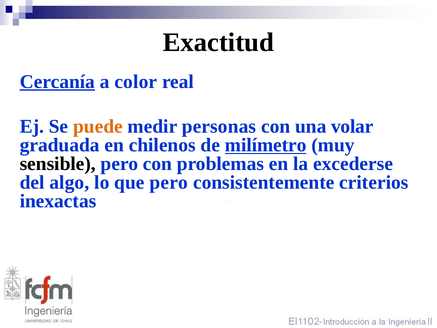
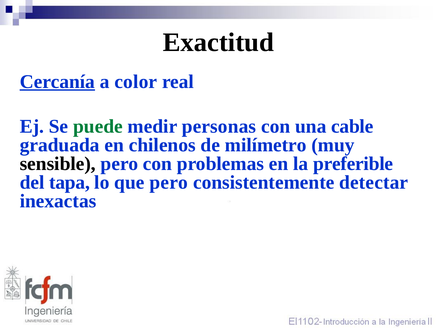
puede colour: orange -> green
volar: volar -> cable
milímetro underline: present -> none
excederse: excederse -> preferible
algo: algo -> tapa
criterios: criterios -> detectar
